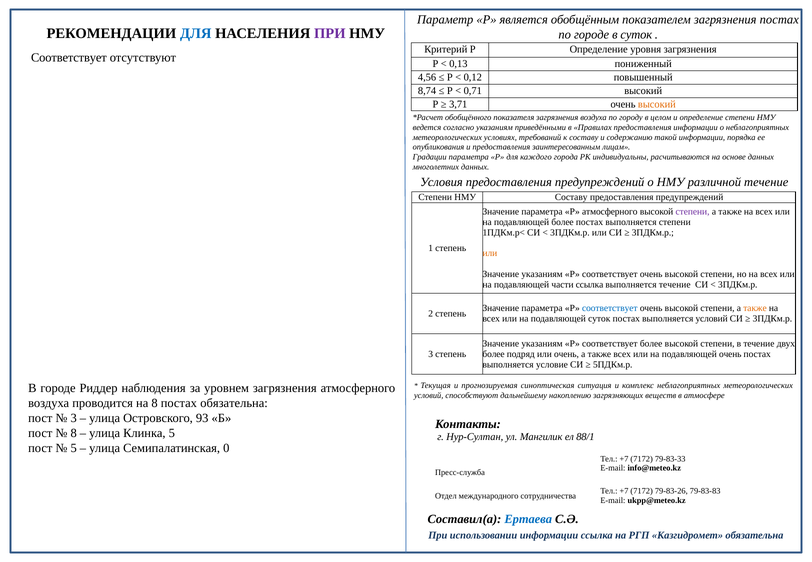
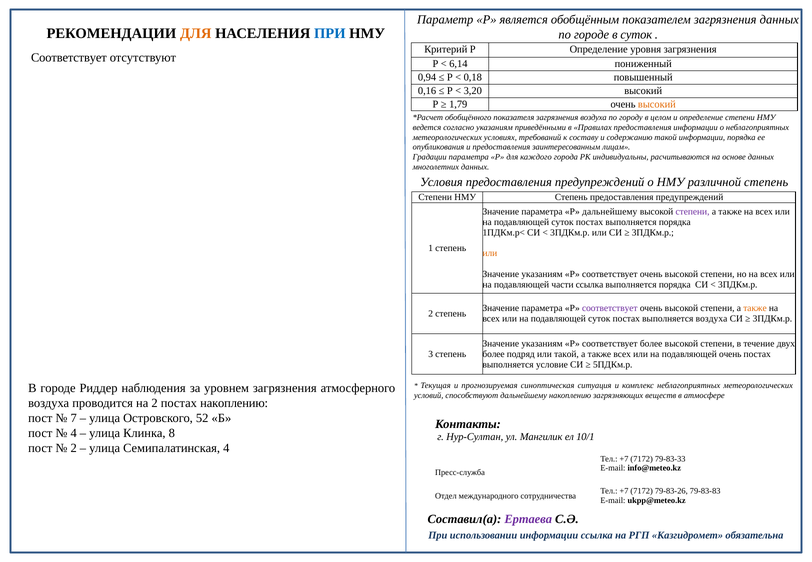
загрязнения постах: постах -> данных
ДЛЯ at (196, 34) colour: blue -> orange
ПРИ at (330, 34) colour: purple -> blue
0,13: 0,13 -> 6,14
4,56: 4,56 -> 0,94
0,12: 0,12 -> 0,18
8,74: 8,74 -> 0,16
0,71: 0,71 -> 3,20
3,71: 3,71 -> 1,79
различной течение: течение -> степень
НМУ Составу: Составу -> Степень
Р атмосферного: атмосферного -> дальнейшему
более at (563, 222): более -> суток
постах выполняется степени: степени -> порядка
течение at (675, 284): течение -> порядка
соответствует at (610, 308) colour: blue -> purple
выполняется условий: условий -> воздуха
или очень: очень -> такой
на 8: 8 -> 2
постах обязательна: обязательна -> накоплению
3 at (74, 418): 3 -> 7
93: 93 -> 52
8 at (74, 433): 8 -> 4
Клинка 5: 5 -> 8
88/1: 88/1 -> 10/1
5 at (74, 448): 5 -> 2
Семипалатинская 0: 0 -> 4
Ертаева colour: blue -> purple
